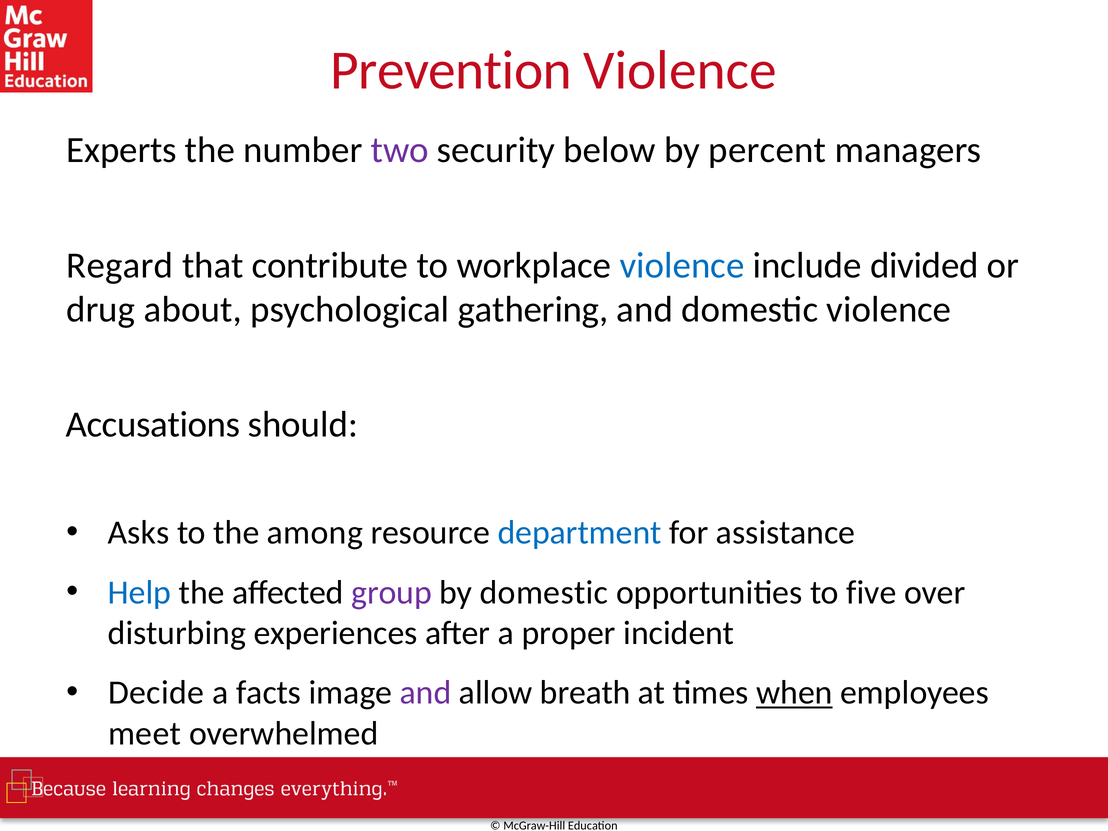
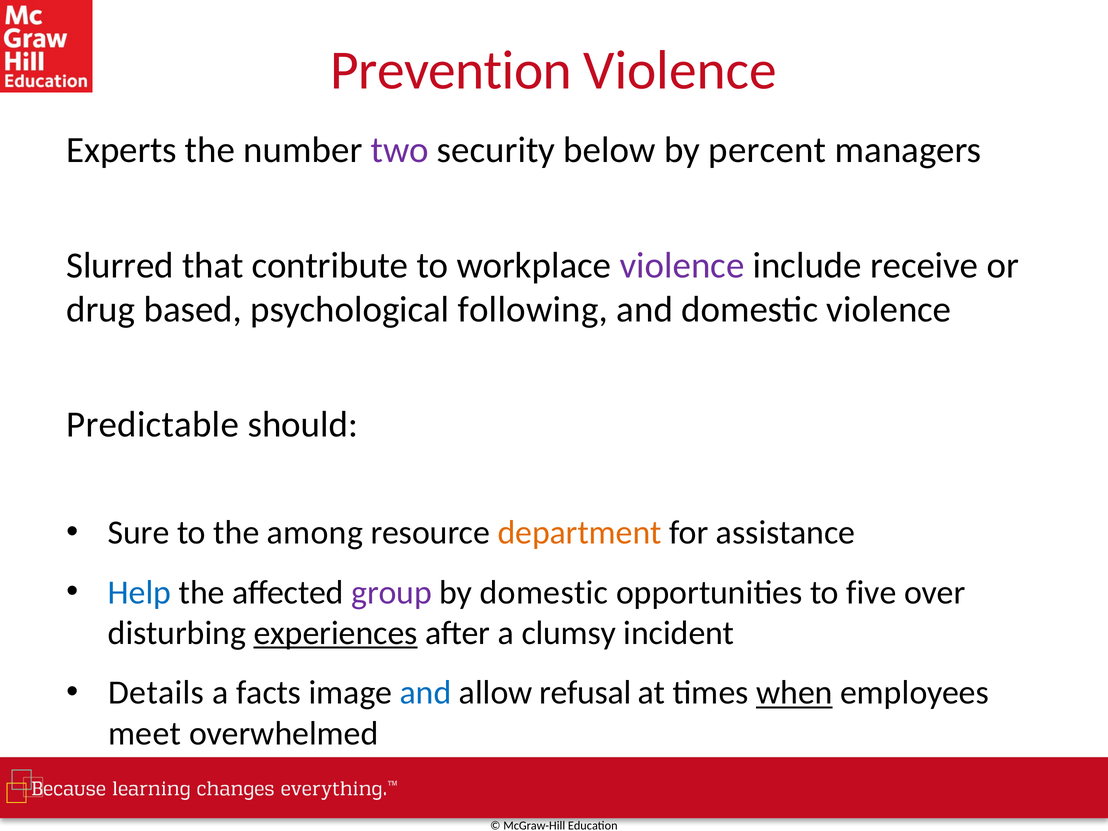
Regard: Regard -> Slurred
violence at (682, 265) colour: blue -> purple
divided: divided -> receive
about: about -> based
gathering: gathering -> following
Accusations: Accusations -> Predictable
Asks: Asks -> Sure
department colour: blue -> orange
experiences underline: none -> present
proper: proper -> clumsy
Decide: Decide -> Details
and at (425, 693) colour: purple -> blue
breath: breath -> refusal
